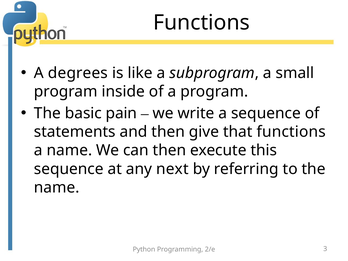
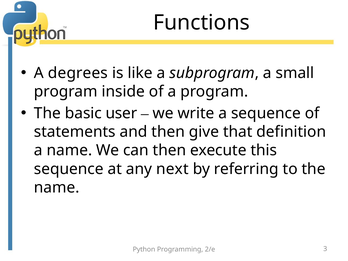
pain: pain -> user
that functions: functions -> definition
